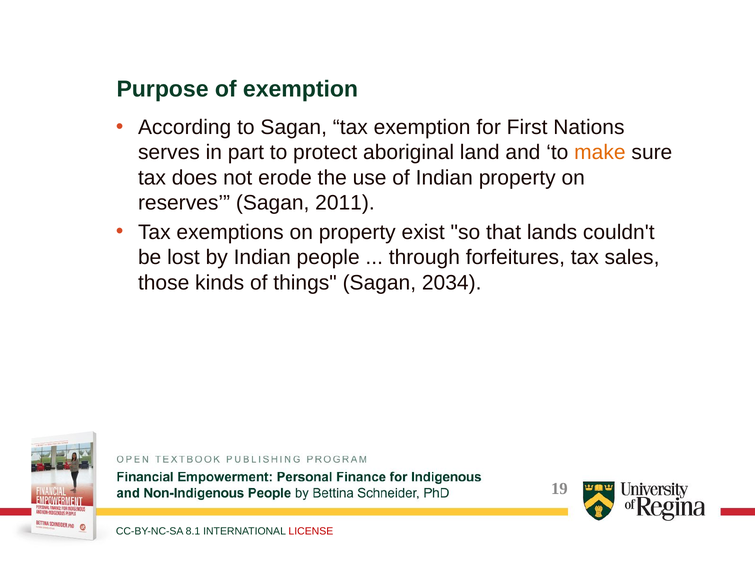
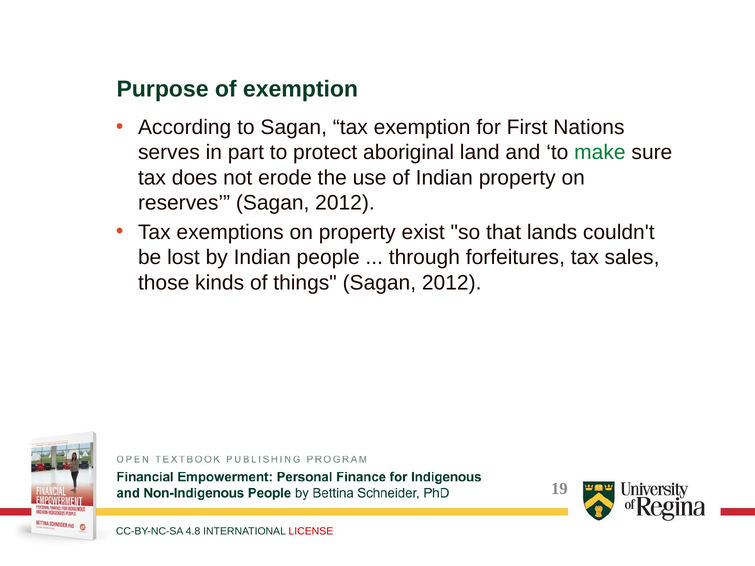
make colour: orange -> green
reserves Sagan 2011: 2011 -> 2012
things Sagan 2034: 2034 -> 2012
8.1: 8.1 -> 4.8
